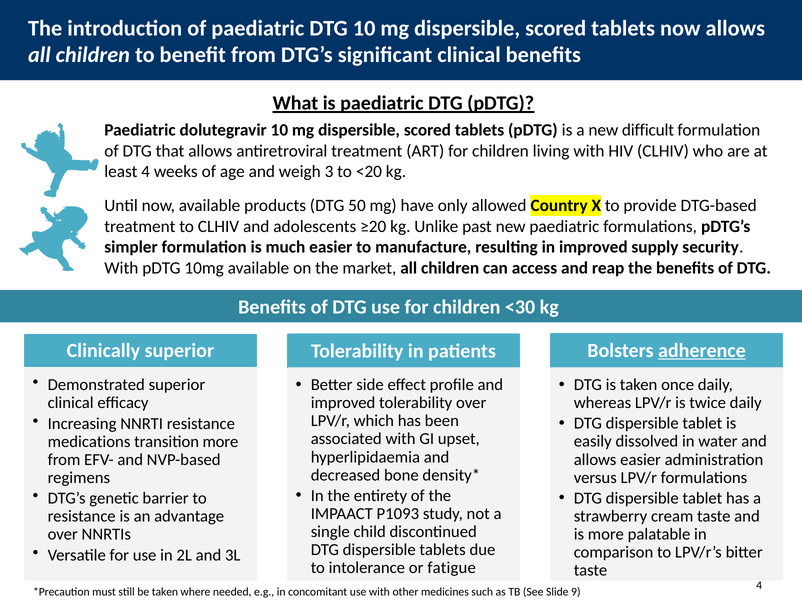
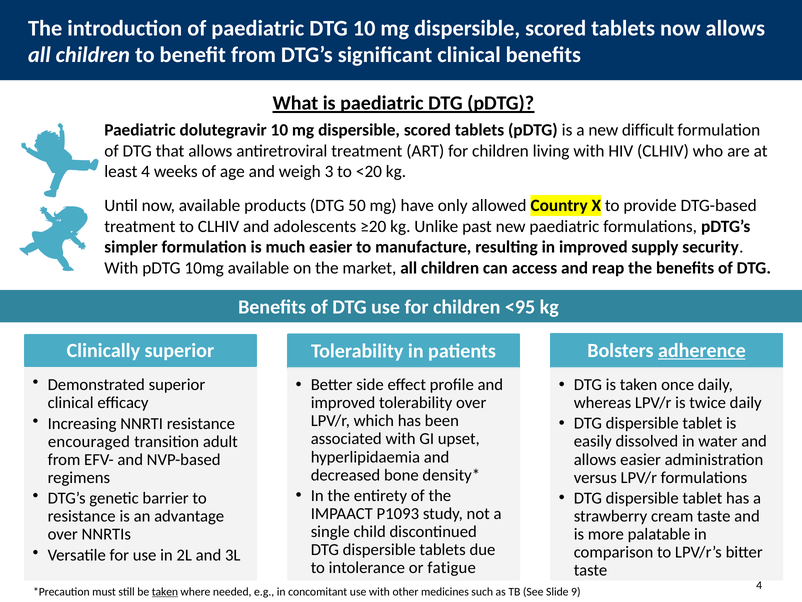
<30: <30 -> <95
medications: medications -> encouraged
transition more: more -> adult
taken at (165, 591) underline: none -> present
